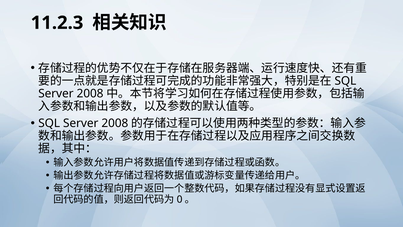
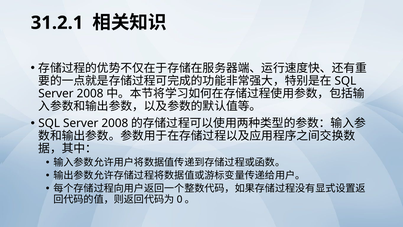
11.2.3: 11.2.3 -> 31.2.1
